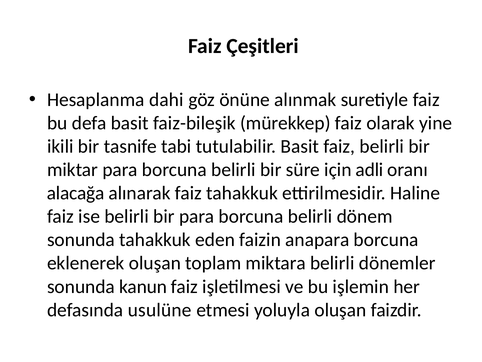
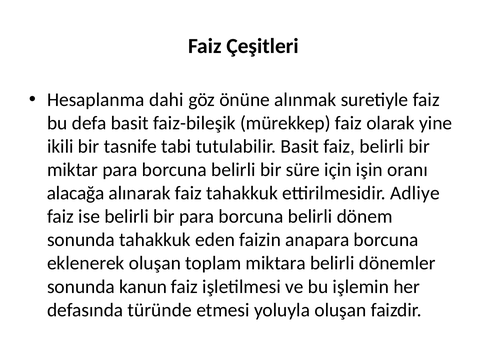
adli: adli -> işin
Haline: Haline -> Adliye
usulüne: usulüne -> türünde
